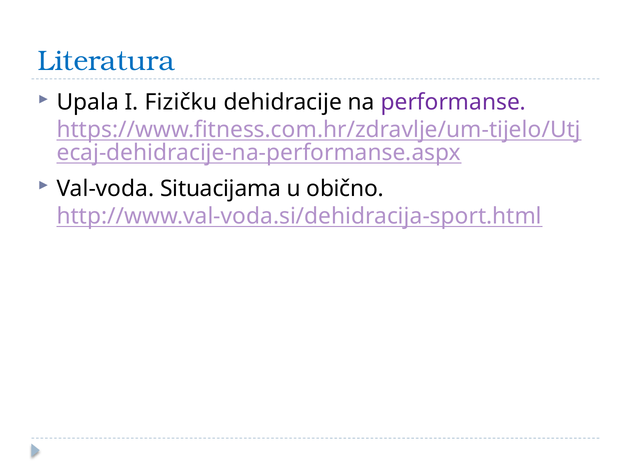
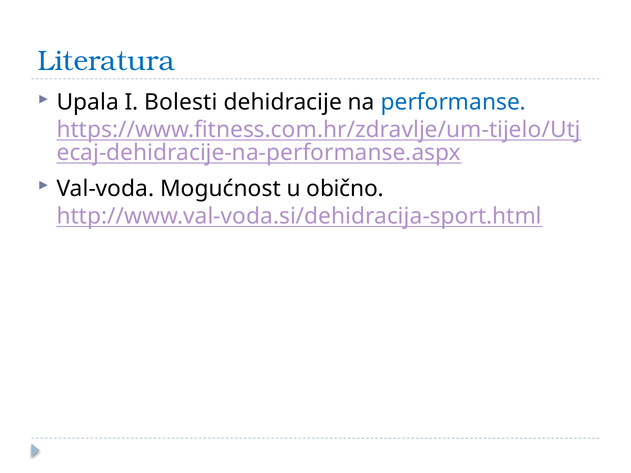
Fizičku: Fizičku -> Bolesti
performanse colour: purple -> blue
Situacijama: Situacijama -> Mogućnost
